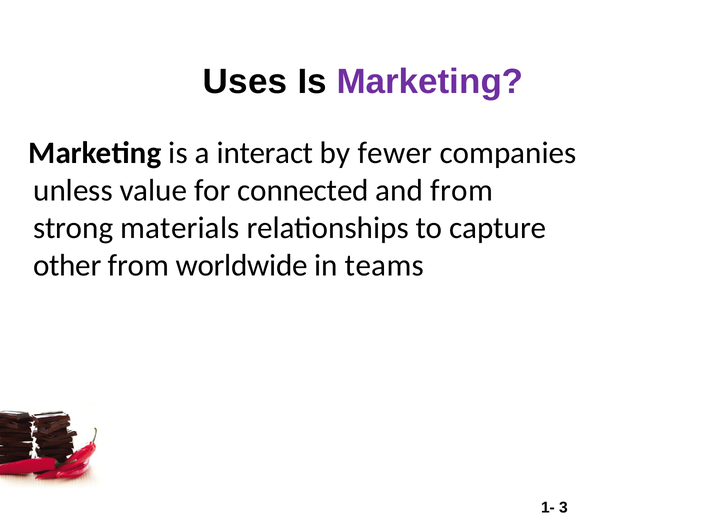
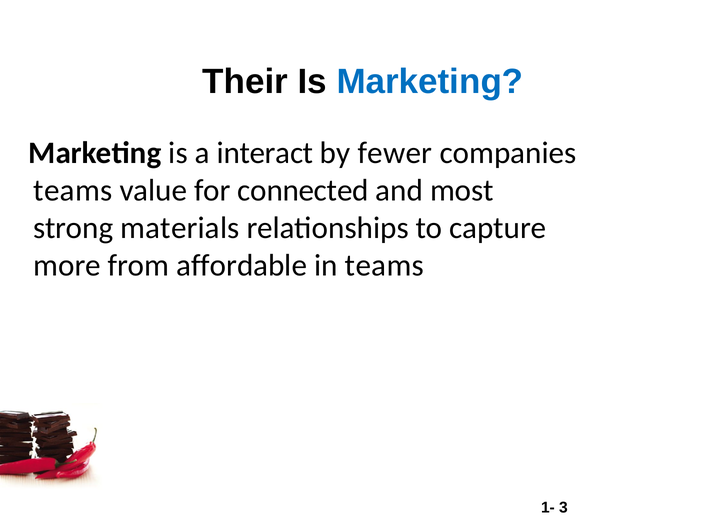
Uses: Uses -> Their
Marketing at (430, 82) colour: purple -> blue
unless at (73, 190): unless -> teams
and from: from -> most
other: other -> more
worldwide: worldwide -> affordable
